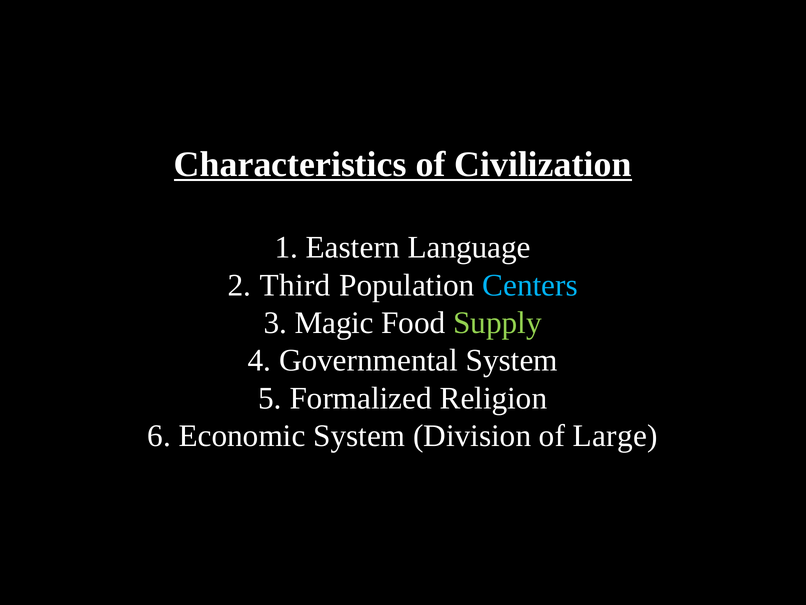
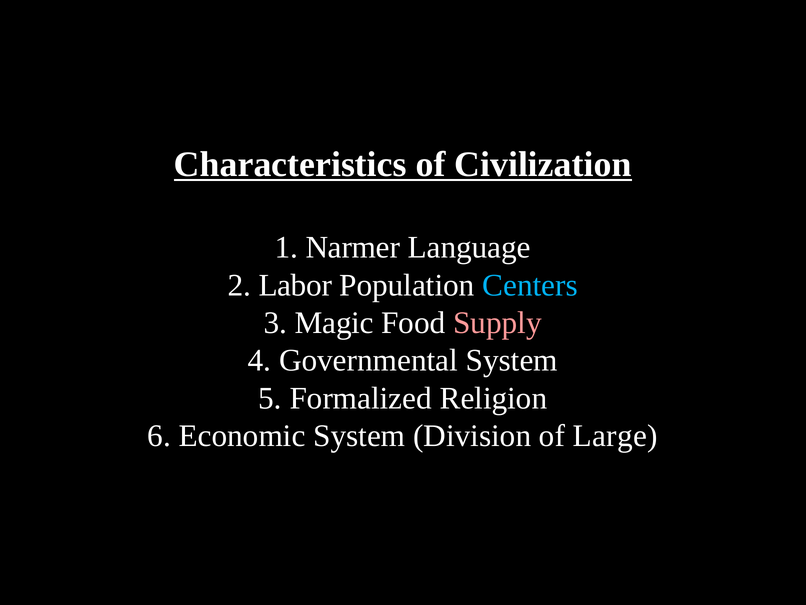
Eastern: Eastern -> Narmer
Third: Third -> Labor
Supply colour: light green -> pink
